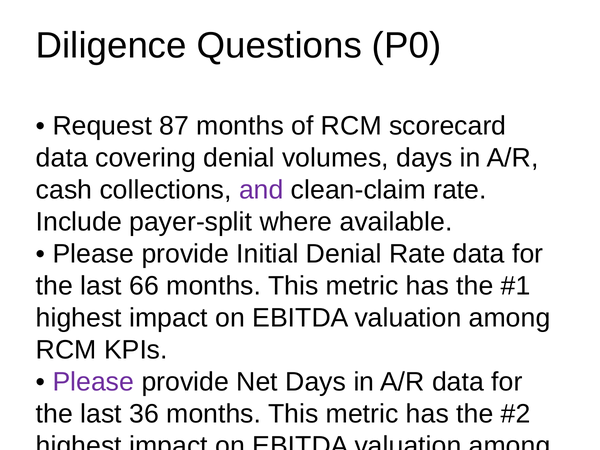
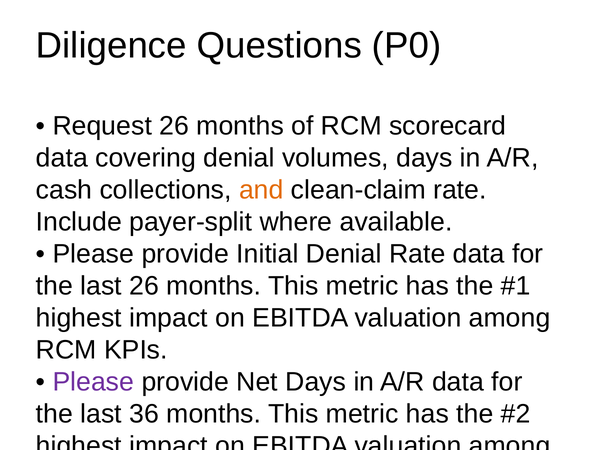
Request 87: 87 -> 26
and colour: purple -> orange
last 66: 66 -> 26
